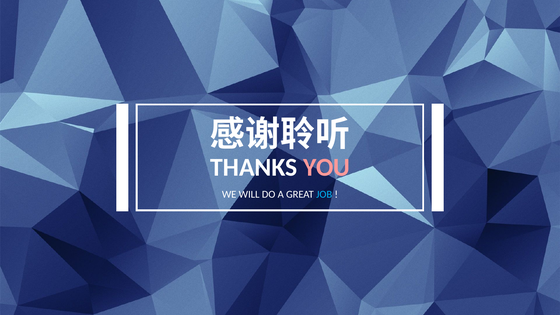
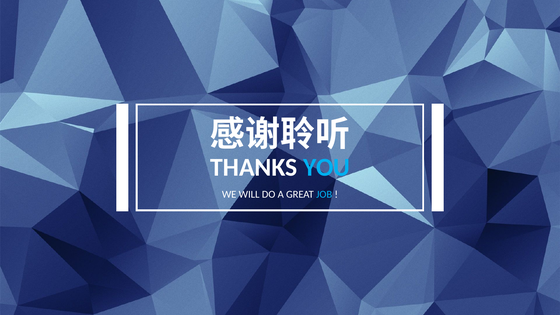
YOU colour: pink -> light blue
